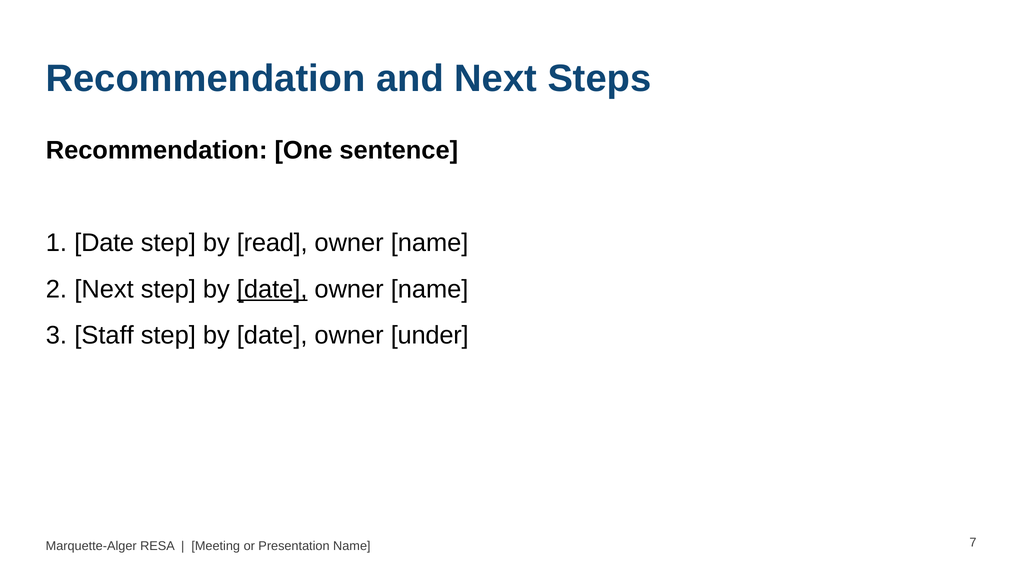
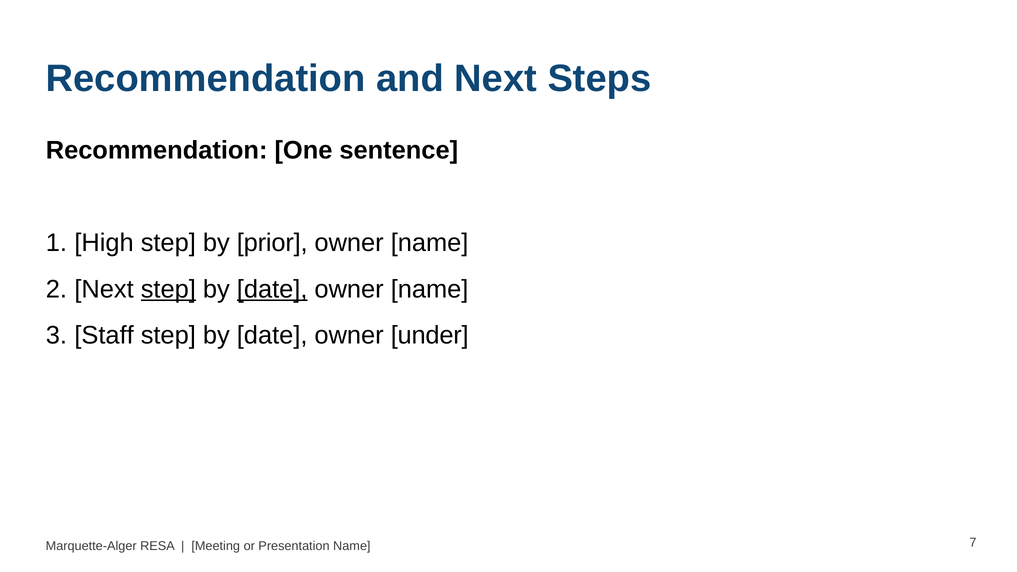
Date at (104, 243): Date -> High
read: read -> prior
step at (168, 289) underline: none -> present
